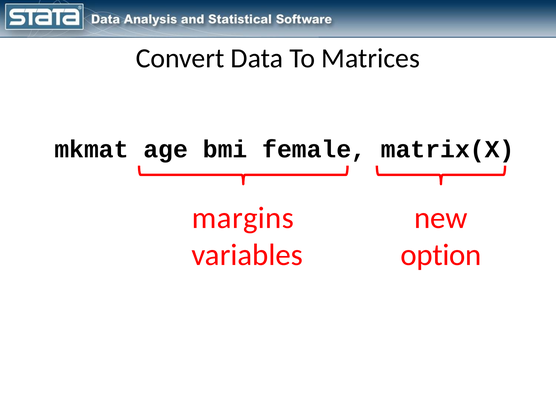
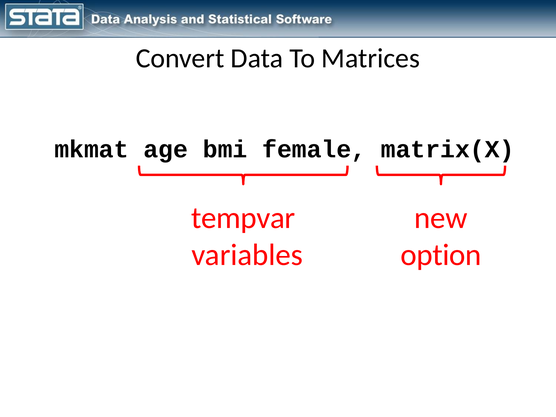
margins: margins -> tempvar
